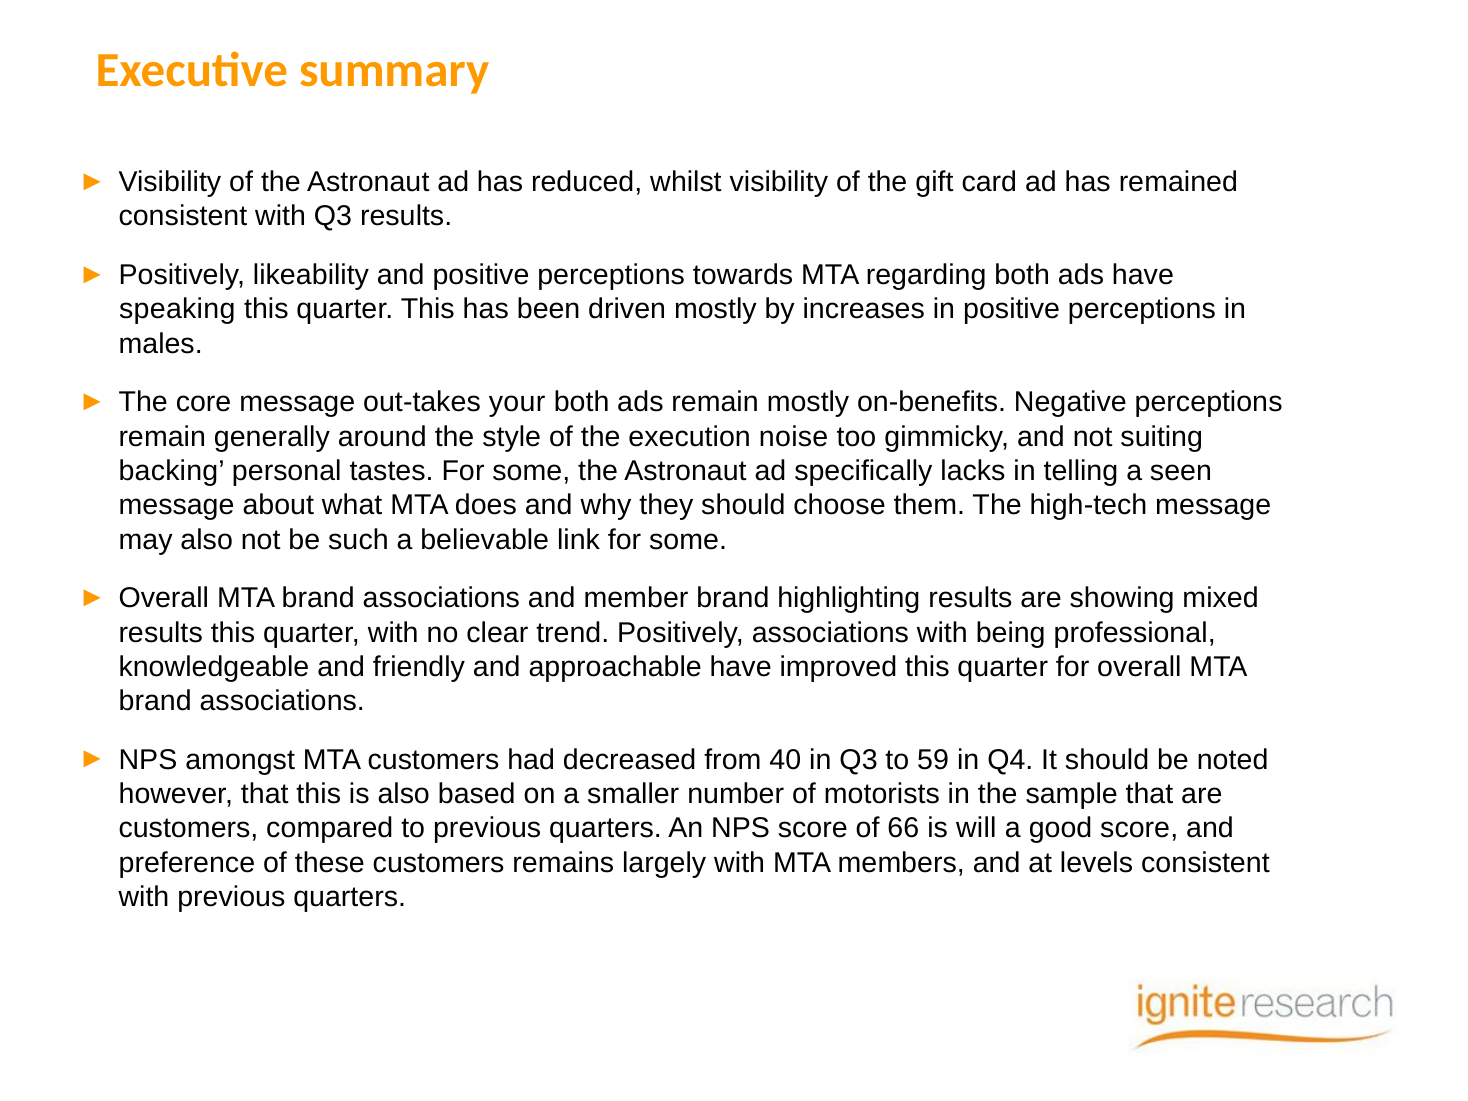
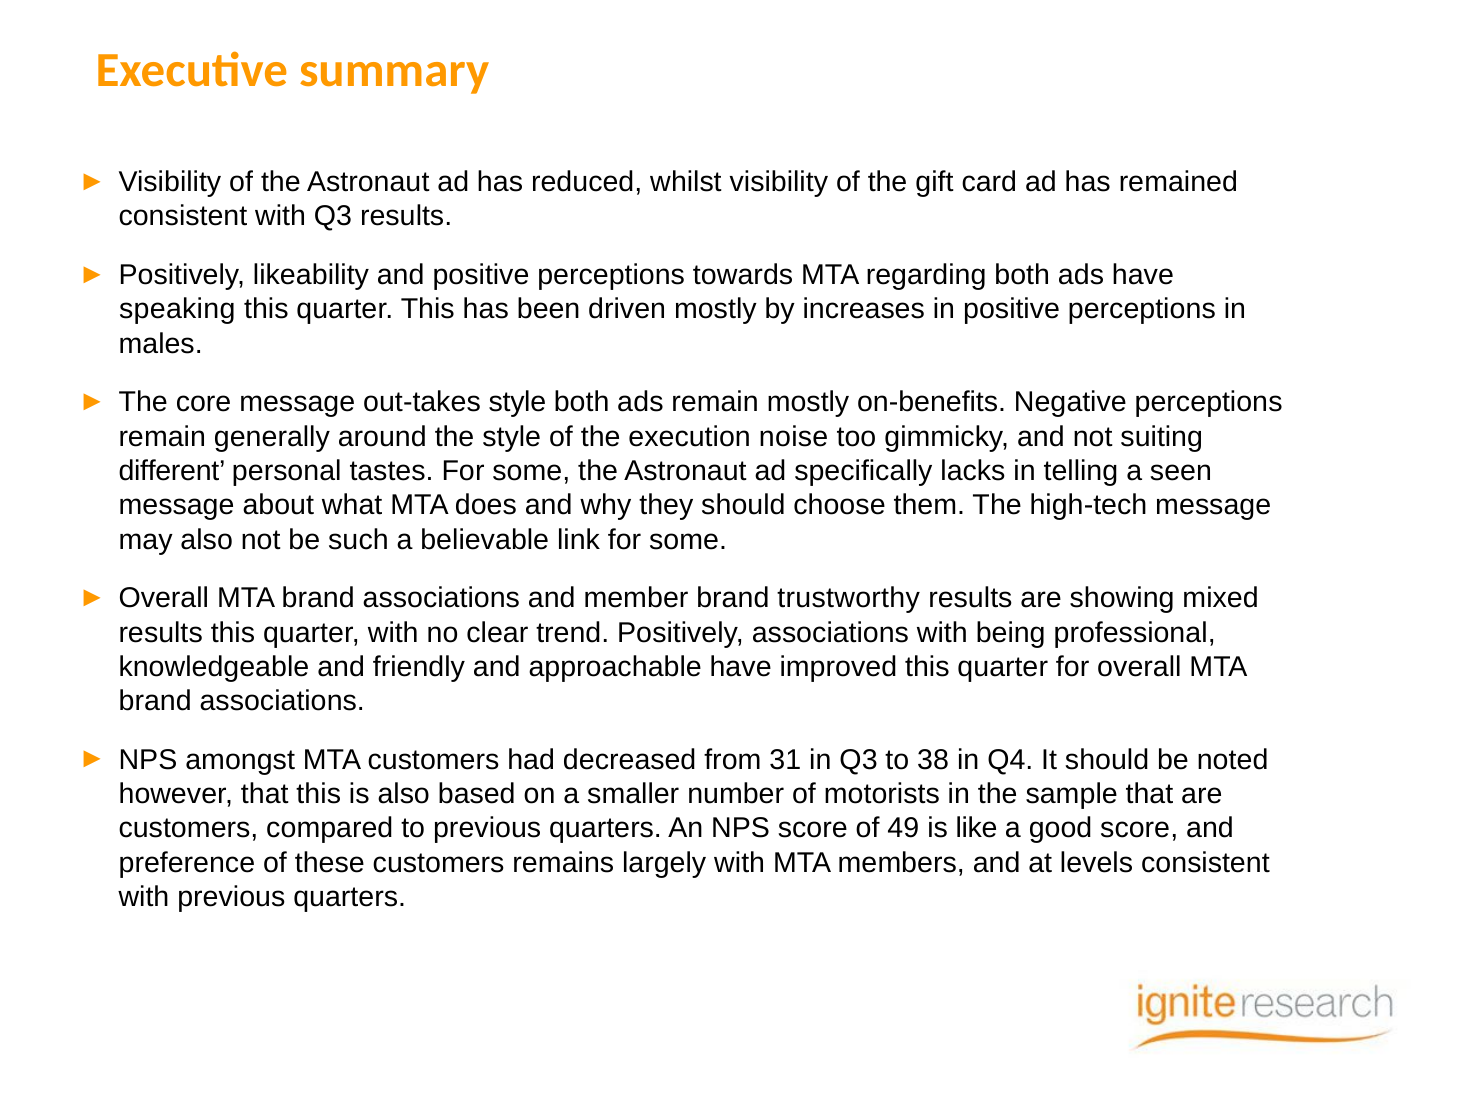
out-takes your: your -> style
backing: backing -> different
highlighting: highlighting -> trustworthy
40: 40 -> 31
59: 59 -> 38
66: 66 -> 49
will: will -> like
